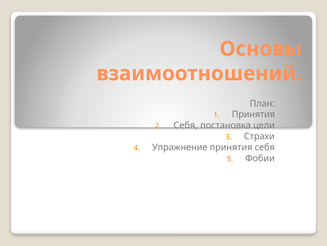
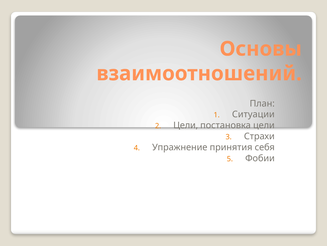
Принятия at (253, 114): Принятия -> Ситуации
Себя at (186, 125): Себя -> Цели
